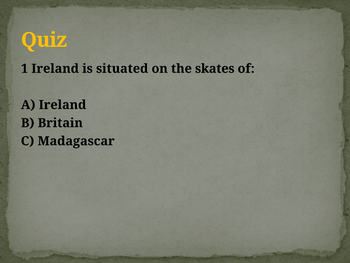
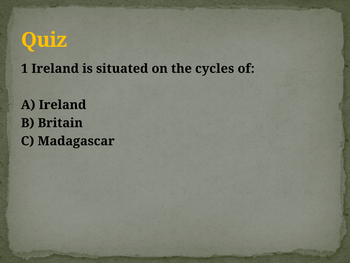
skates: skates -> cycles
